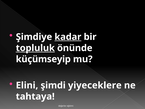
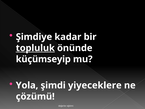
kadar underline: present -> none
Elini: Elini -> Yola
tahtaya: tahtaya -> çözümü
